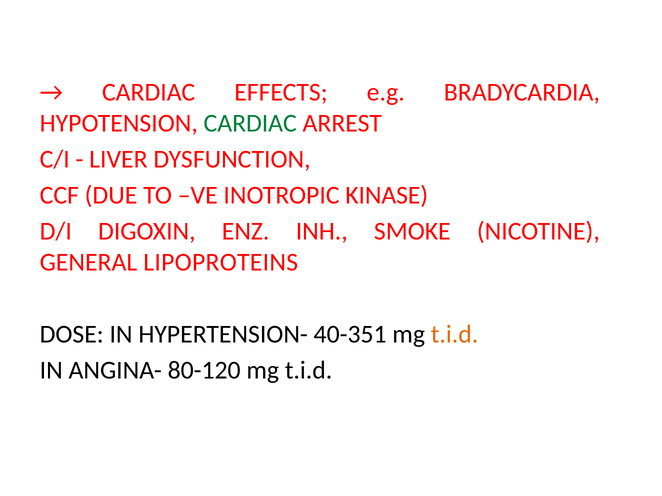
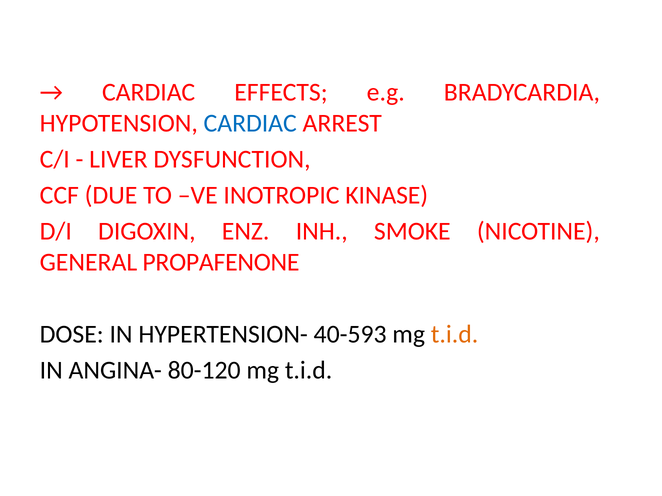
CARDIAC at (250, 123) colour: green -> blue
LIPOPROTEINS: LIPOPROTEINS -> PROPAFENONE
40-351: 40-351 -> 40-593
